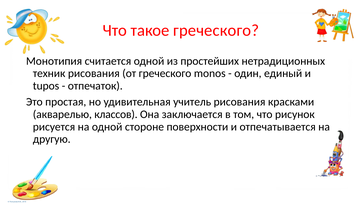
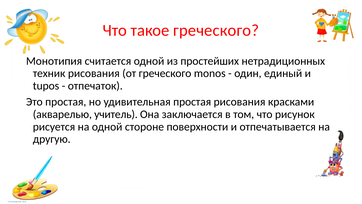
удивительная учитель: учитель -> простая
классов: классов -> учитель
